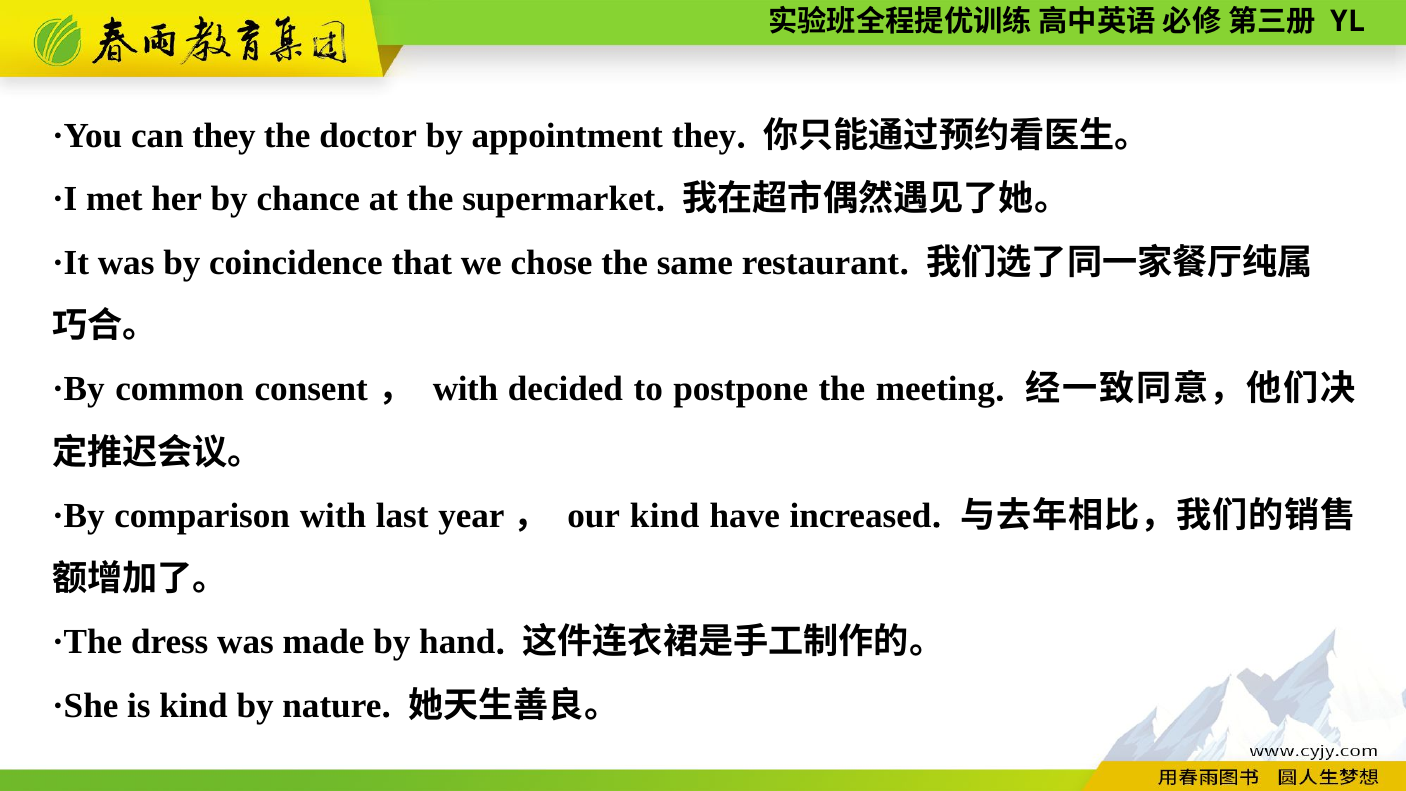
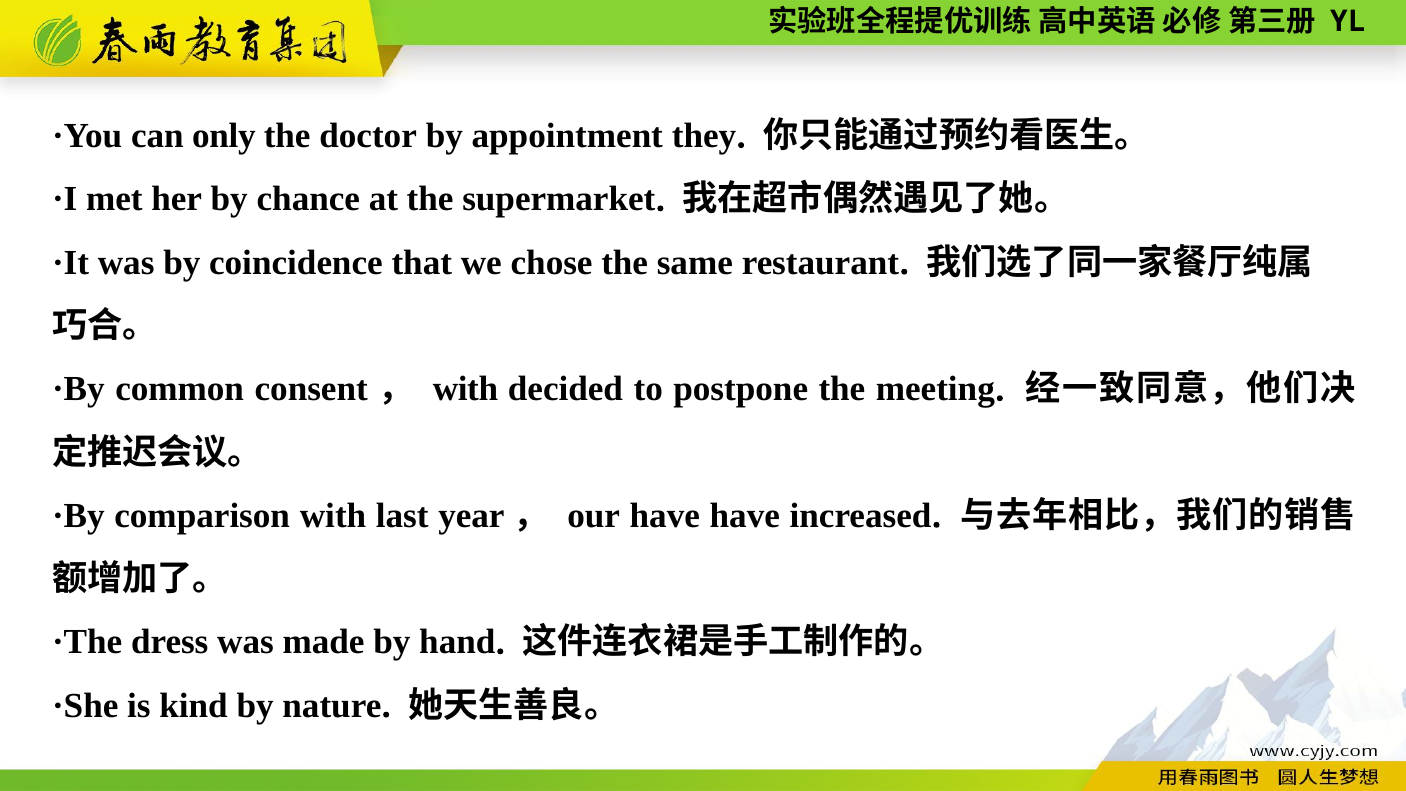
can they: they -> only
our kind: kind -> have
